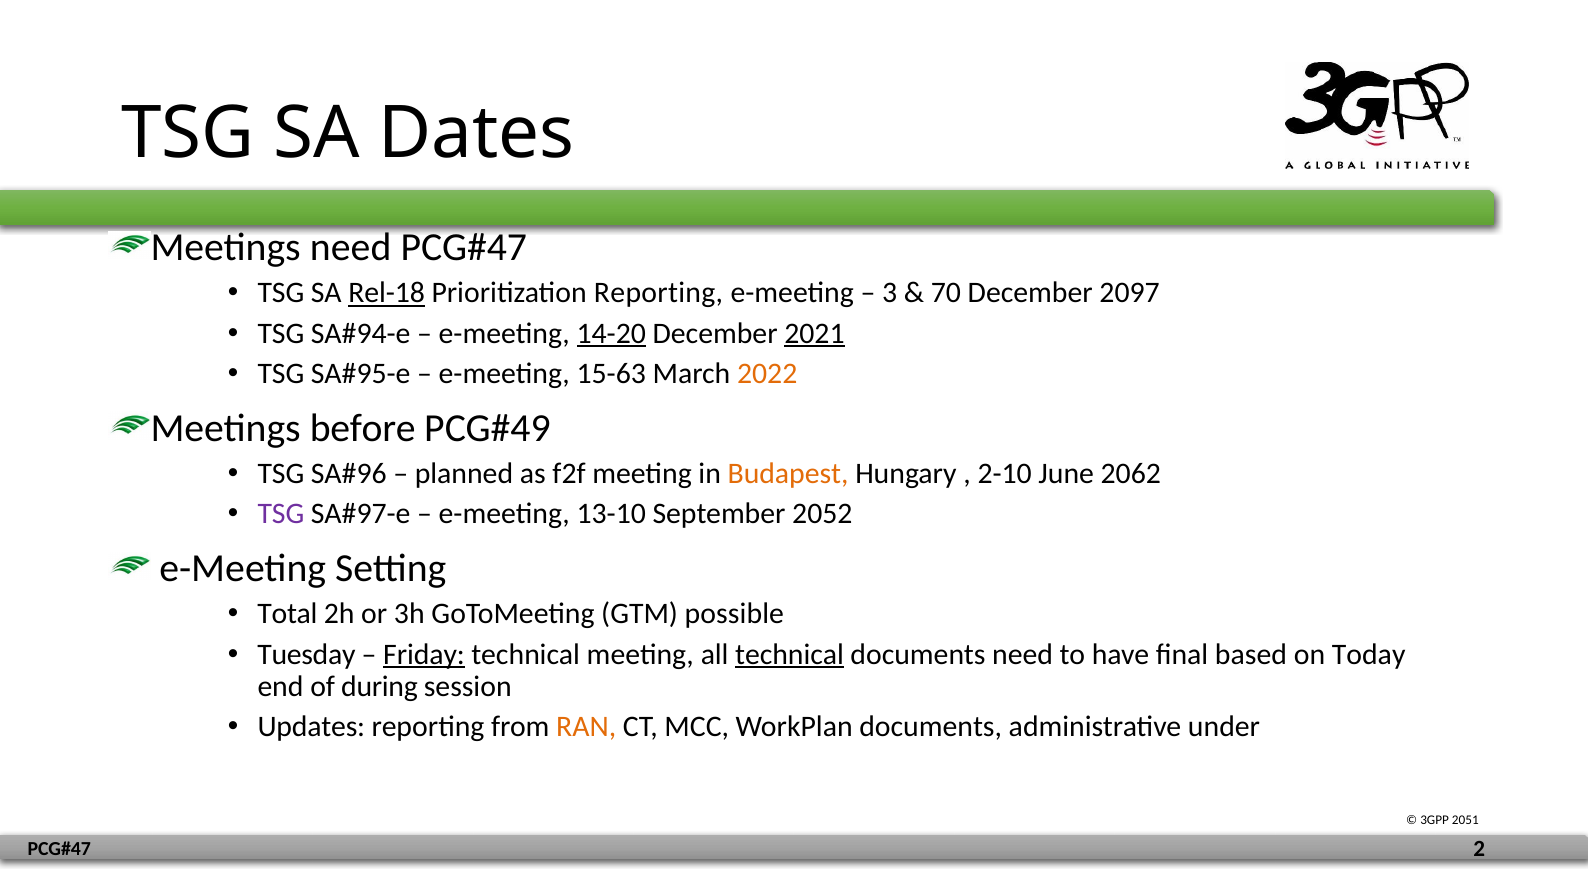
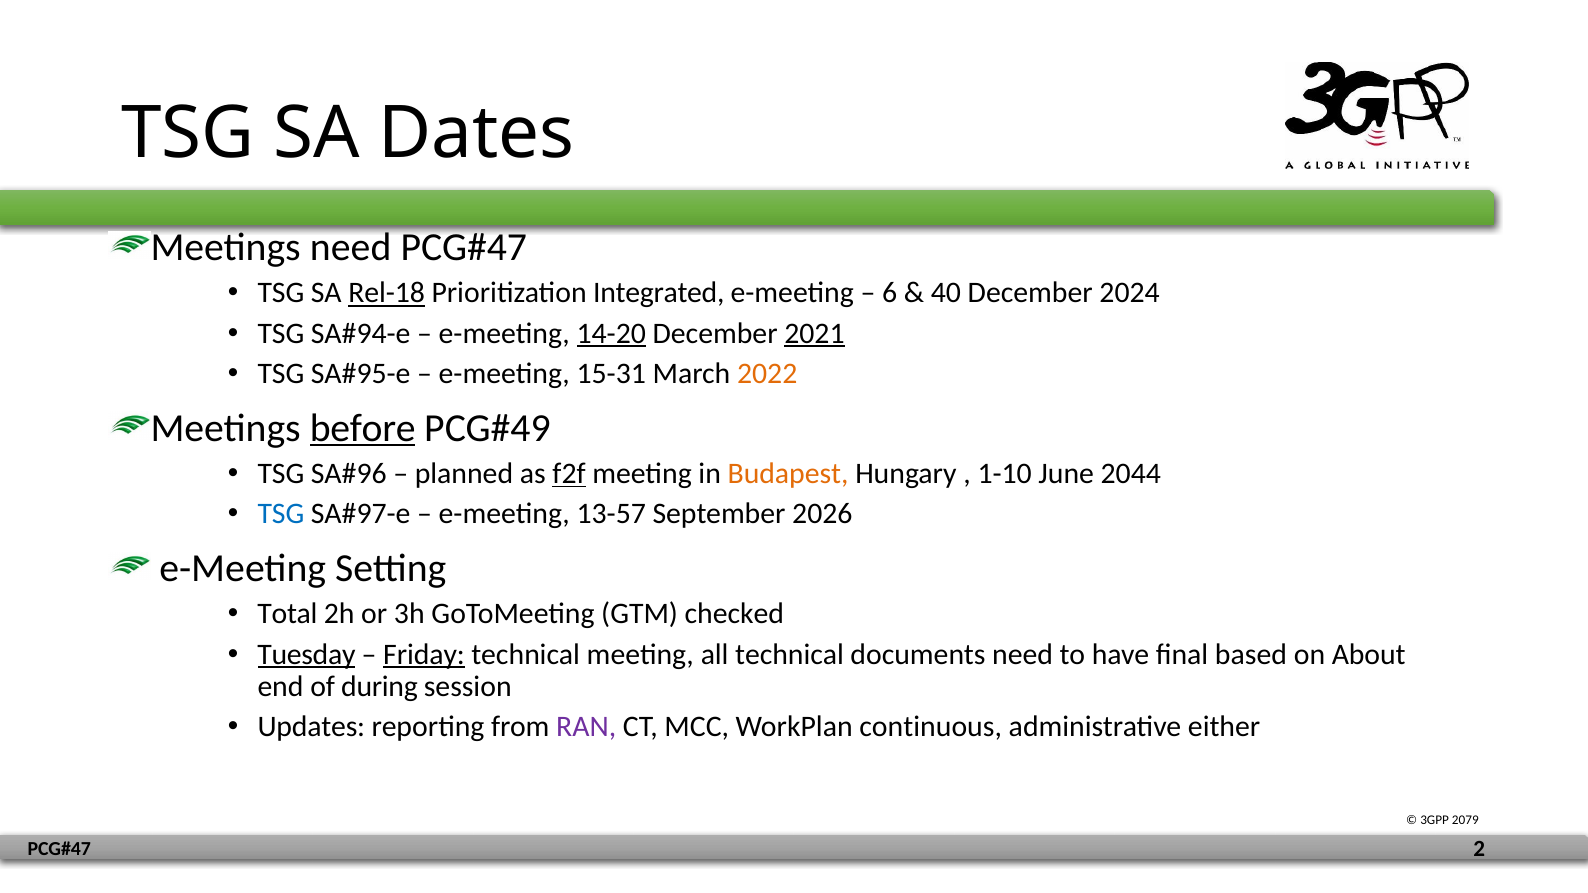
Prioritization Reporting: Reporting -> Integrated
3: 3 -> 6
70: 70 -> 40
2097: 2097 -> 2024
15-63: 15-63 -> 15-31
before underline: none -> present
f2f underline: none -> present
2-10: 2-10 -> 1-10
2062: 2062 -> 2044
TSG at (281, 514) colour: purple -> blue
13-10: 13-10 -> 13-57
2052: 2052 -> 2026
possible: possible -> checked
Tuesday underline: none -> present
technical at (790, 655) underline: present -> none
Today: Today -> About
RAN colour: orange -> purple
WorkPlan documents: documents -> continuous
under: under -> either
2051: 2051 -> 2079
